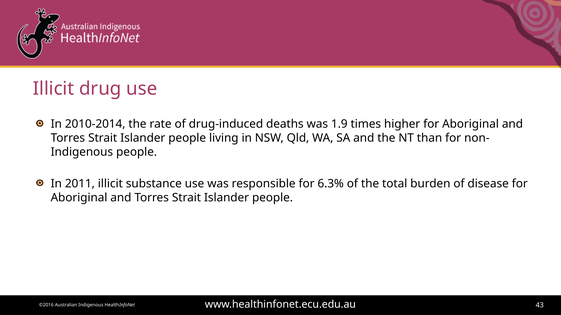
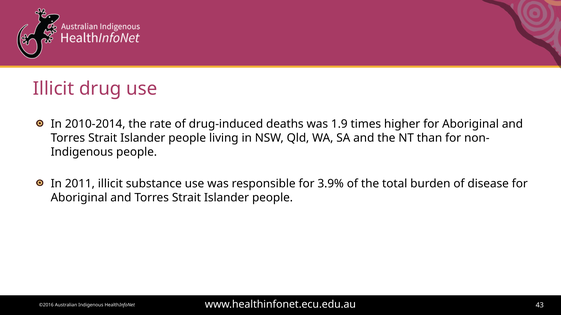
6.3%: 6.3% -> 3.9%
